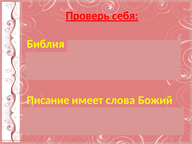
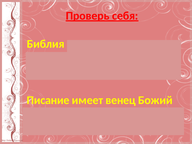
слова: слова -> венец
